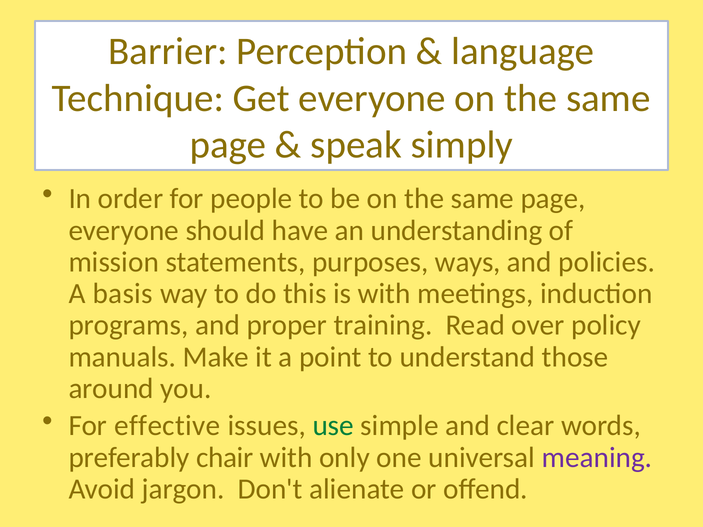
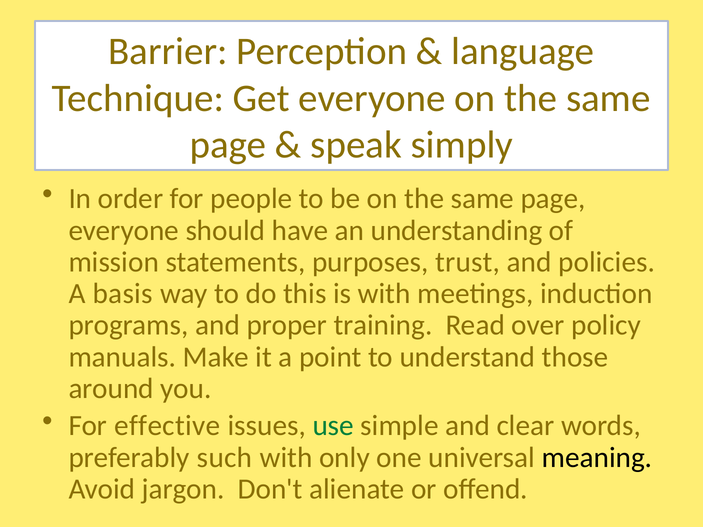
ways: ways -> trust
chair: chair -> such
meaning colour: purple -> black
